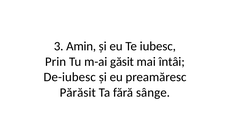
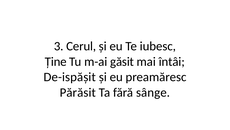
Amin: Amin -> Cerul
Prin: Prin -> Ține
De-iubesc: De-iubesc -> De-ispășit
